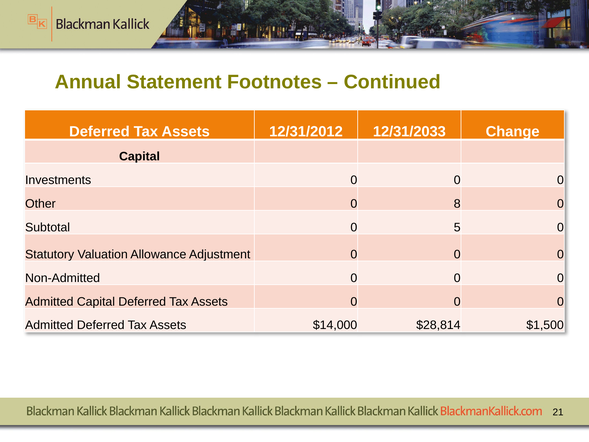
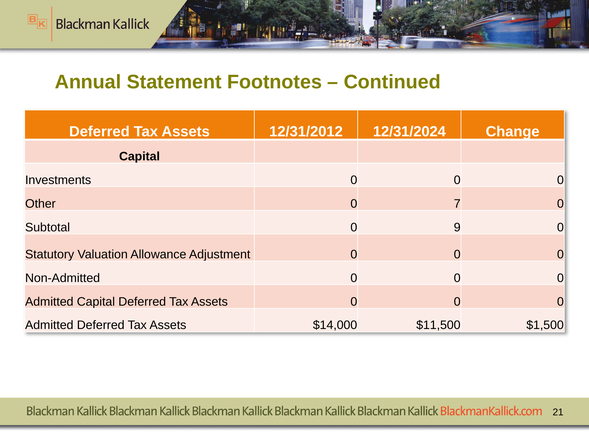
12/31/2033: 12/31/2033 -> 12/31/2024
8: 8 -> 7
5: 5 -> 9
$28,814: $28,814 -> $11,500
